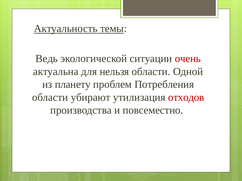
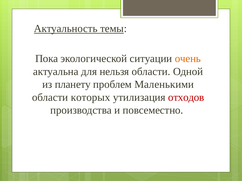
Ведь: Ведь -> Пока
очень colour: red -> orange
Потребления: Потребления -> Маленькими
убирают: убирают -> которых
